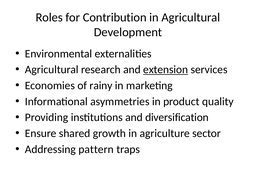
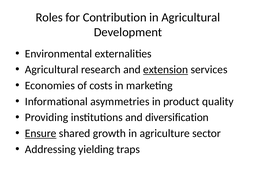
rainy: rainy -> costs
Ensure underline: none -> present
pattern: pattern -> yielding
